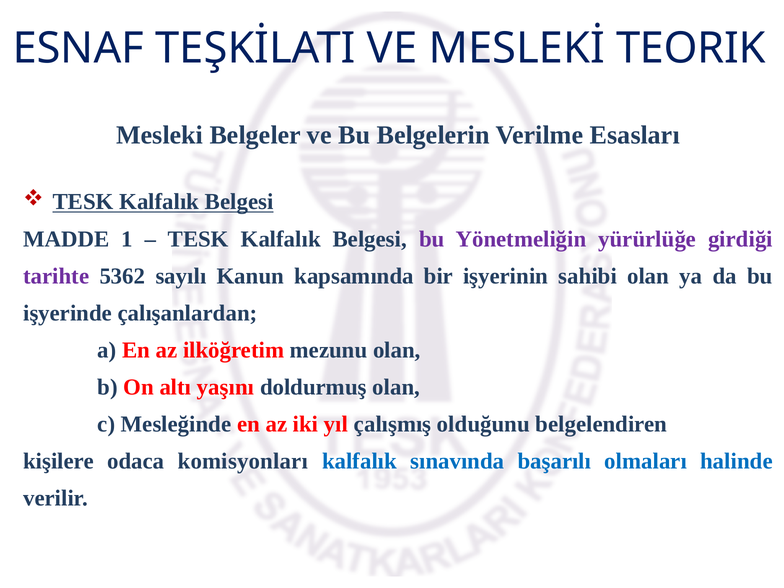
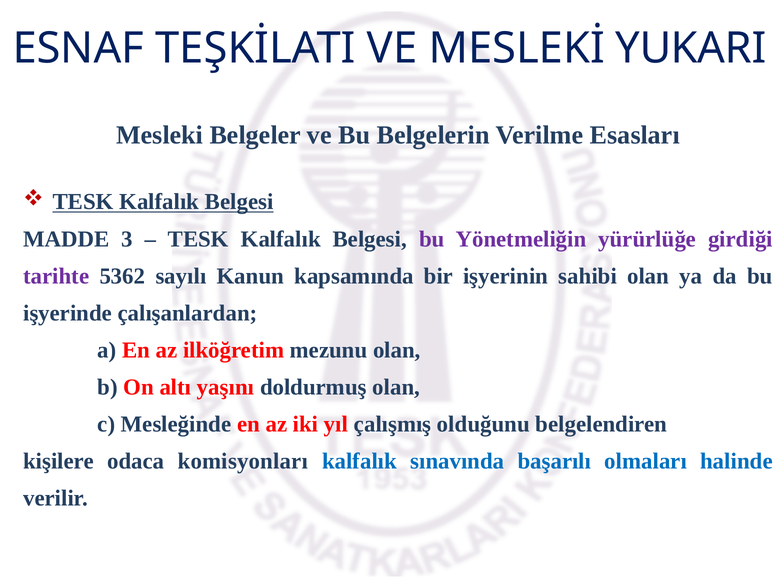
TEORIK: TEORIK -> YUKARI
1: 1 -> 3
